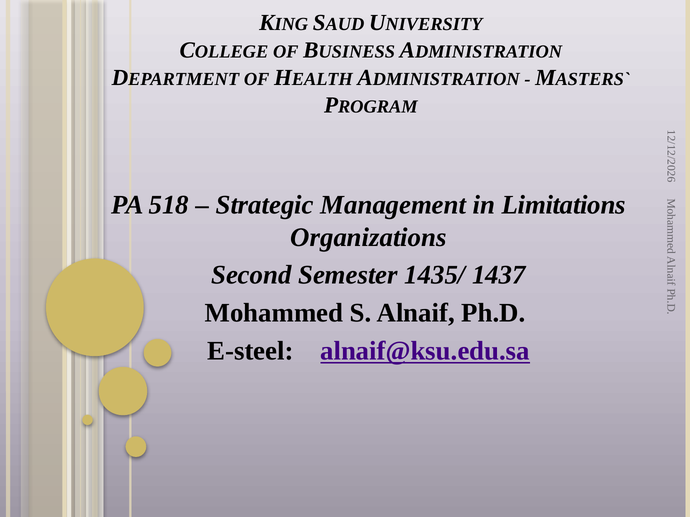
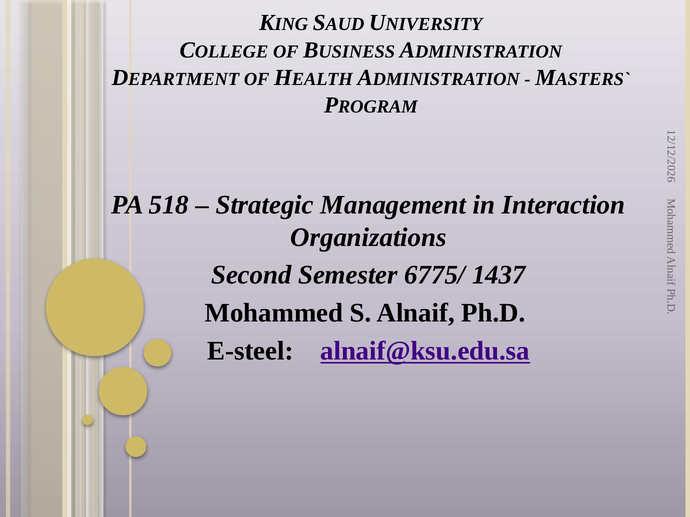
Limitations: Limitations -> Interaction
1435/: 1435/ -> 6775/
